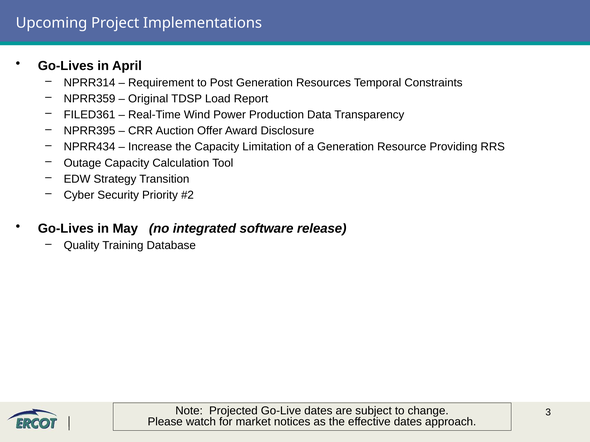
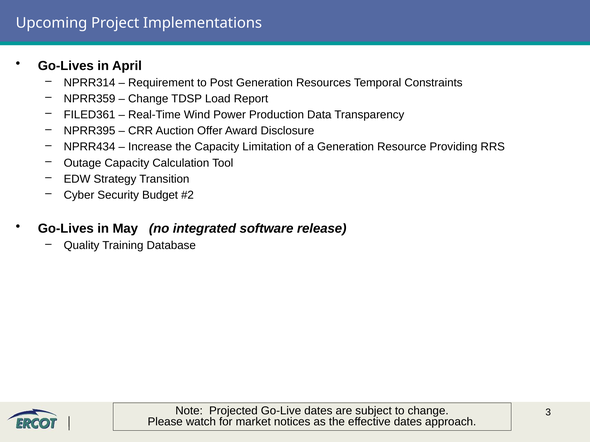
Original at (148, 99): Original -> Change
Priority: Priority -> Budget
